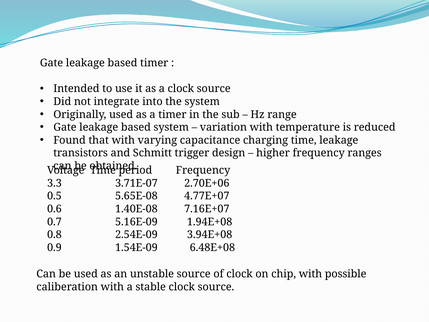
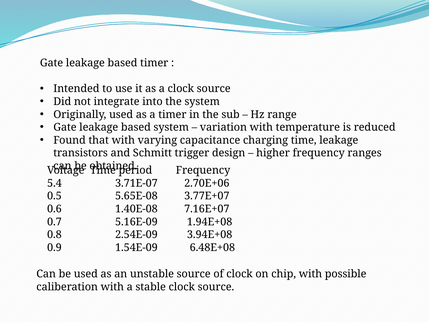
3.3: 3.3 -> 5.4
4.77E+07: 4.77E+07 -> 3.77E+07
